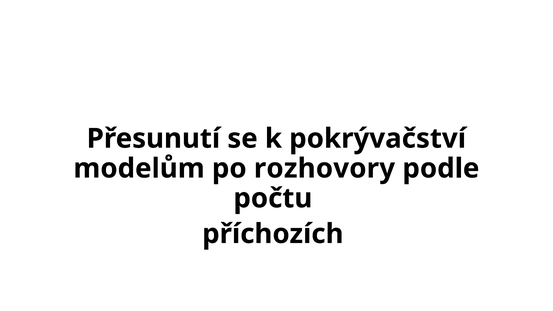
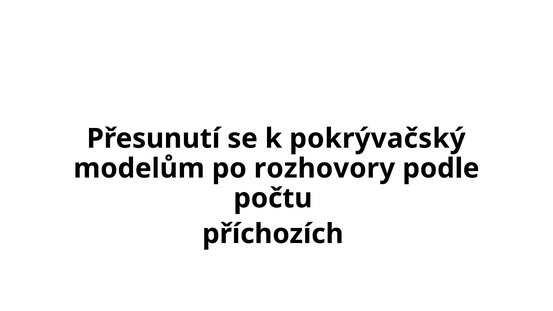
pokrývačství: pokrývačství -> pokrývačský
